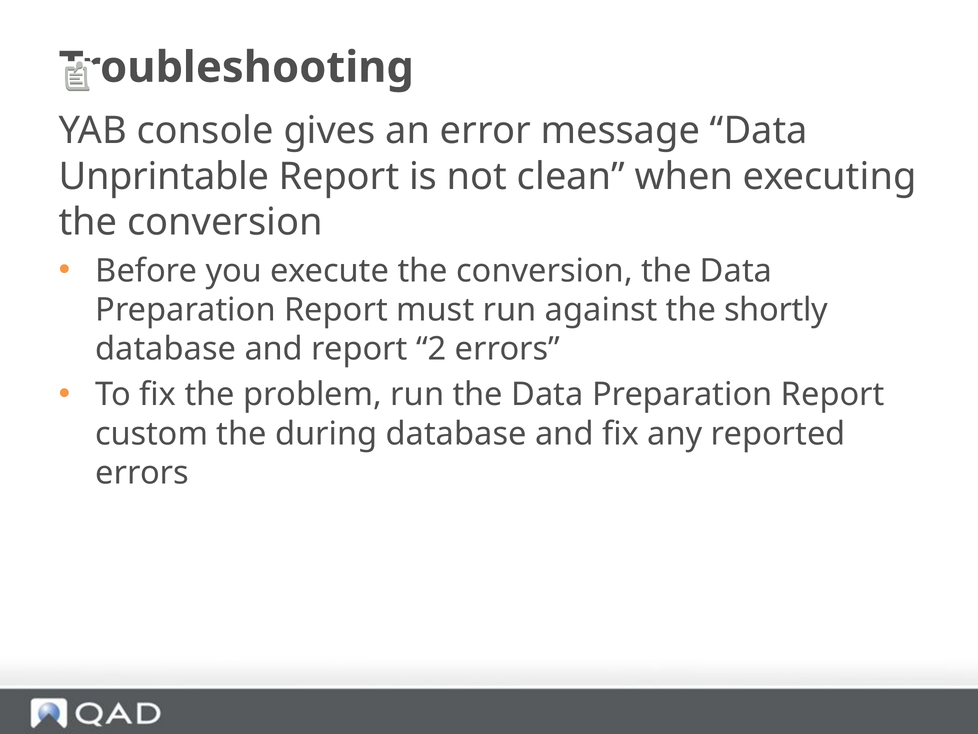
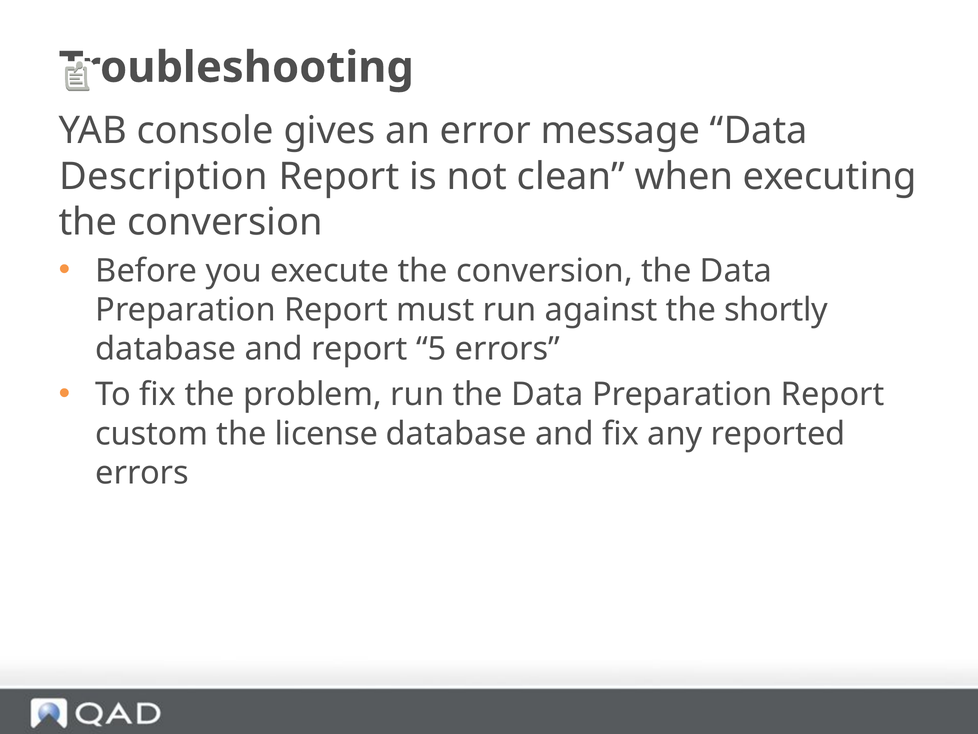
Unprintable: Unprintable -> Description
2: 2 -> 5
during: during -> license
